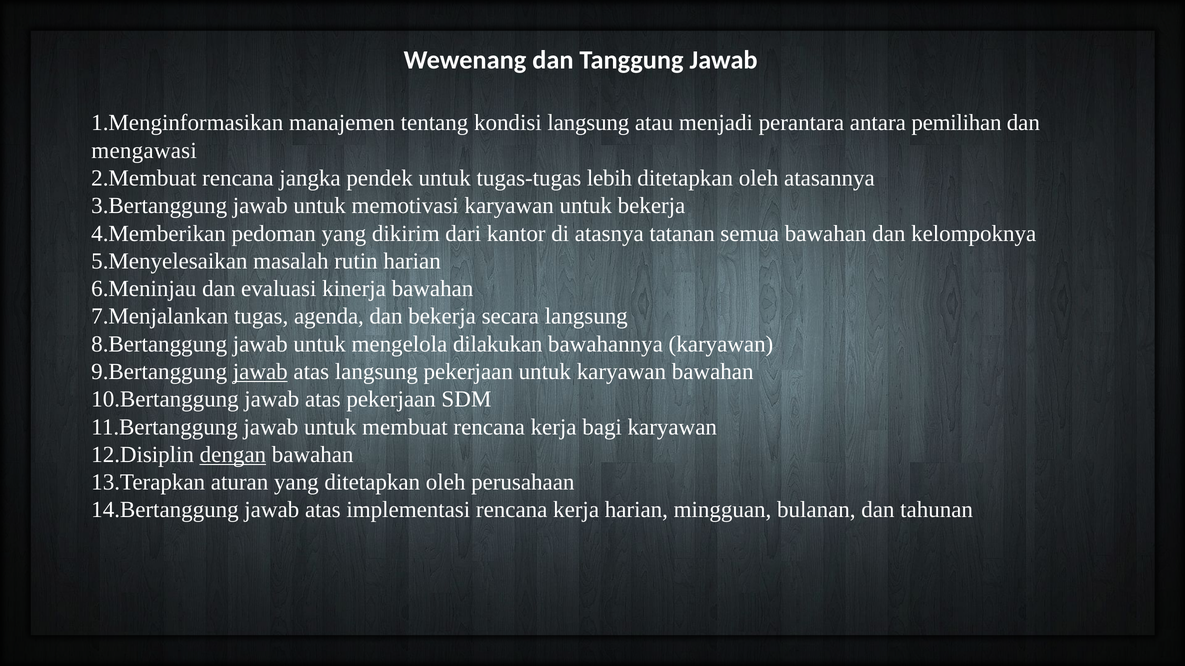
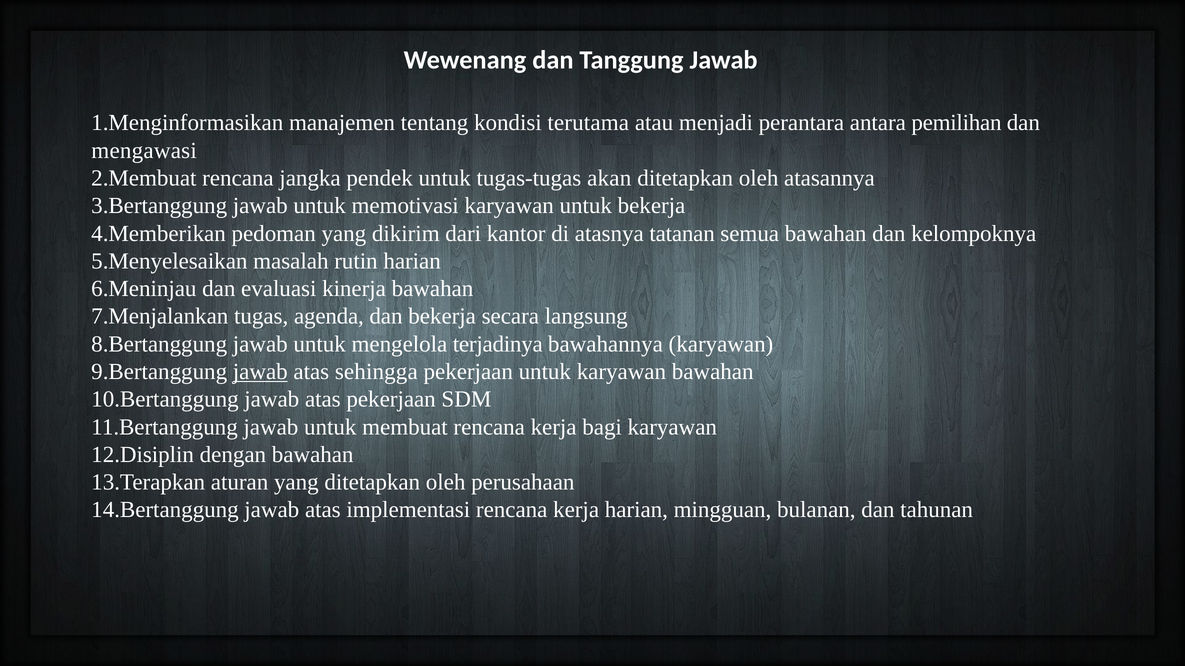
kondisi langsung: langsung -> terutama
lebih: lebih -> akan
dilakukan: dilakukan -> terjadinya
atas langsung: langsung -> sehingga
dengan underline: present -> none
